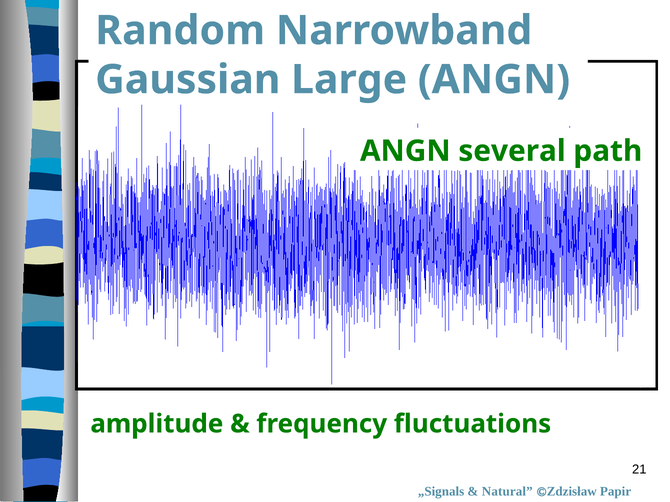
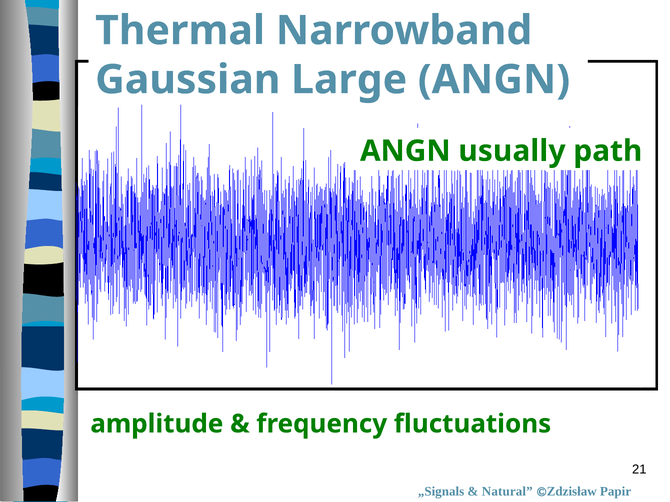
Random: Random -> Thermal
several: several -> usually
